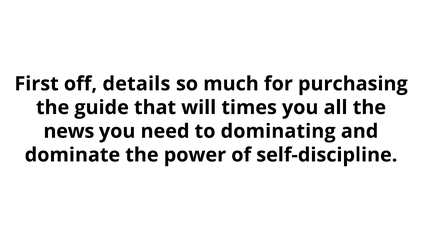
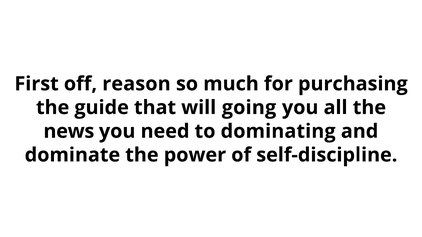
details: details -> reason
times: times -> going
